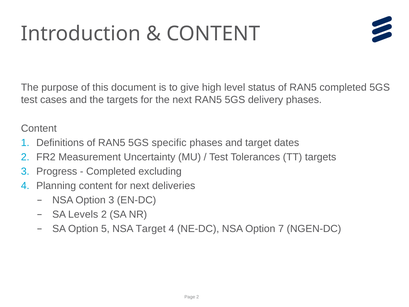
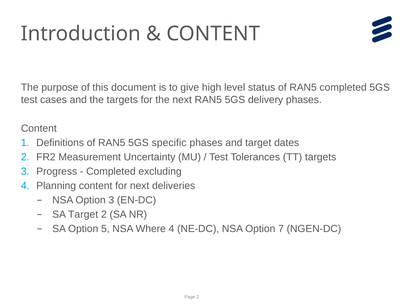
SA Levels: Levels -> Target
NSA Target: Target -> Where
